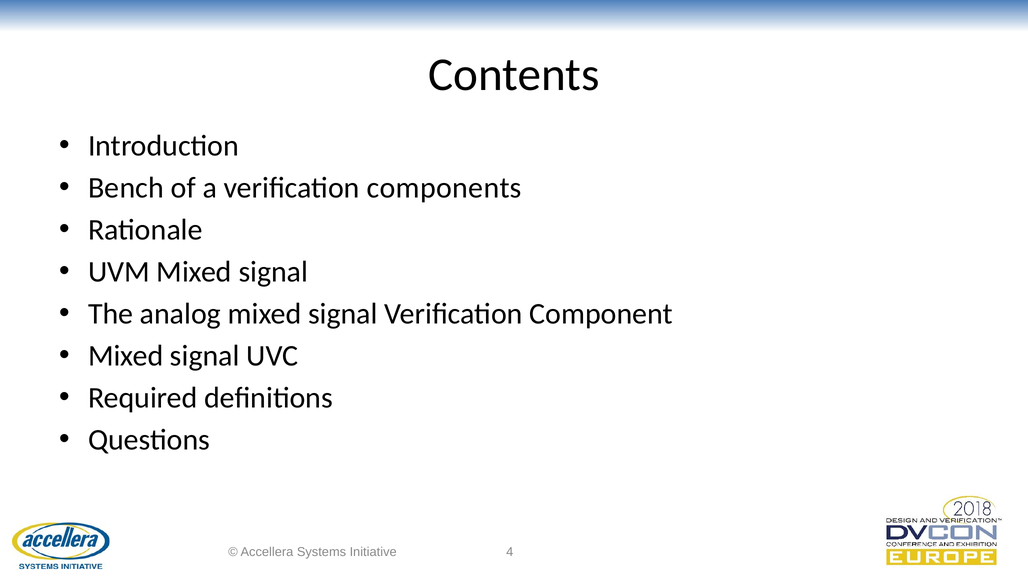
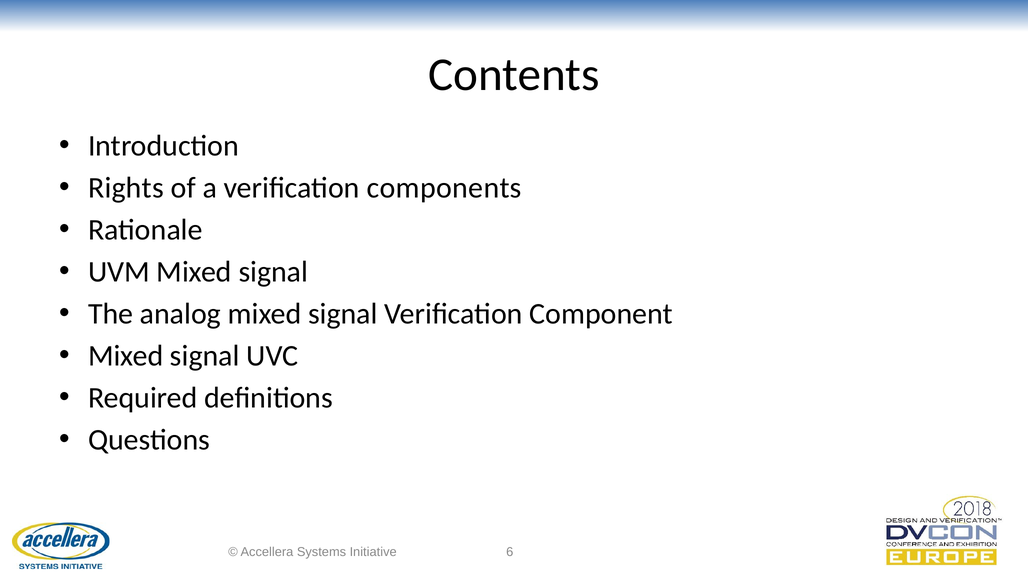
Bench: Bench -> Rights
4: 4 -> 6
